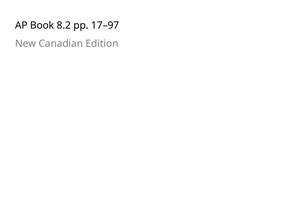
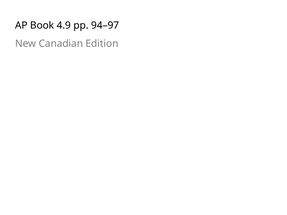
8.2: 8.2 -> 4.9
17–97: 17–97 -> 94–97
